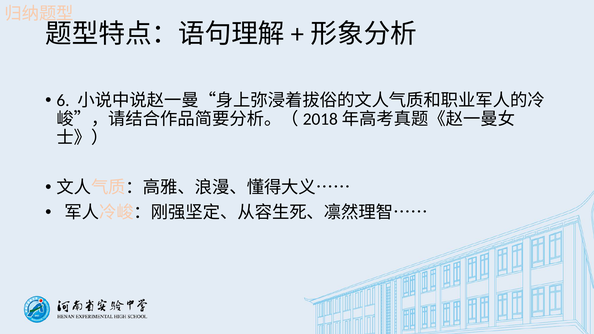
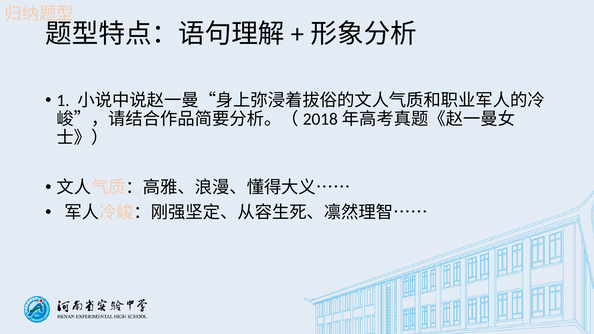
6: 6 -> 1
